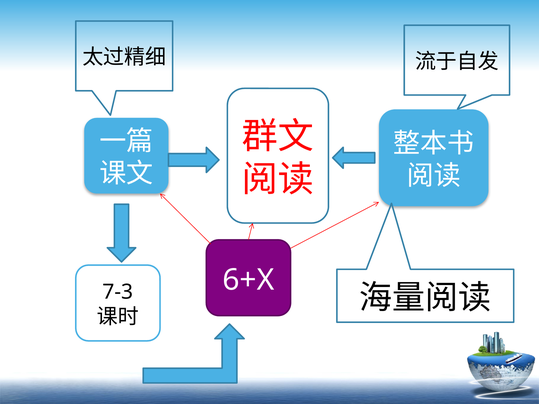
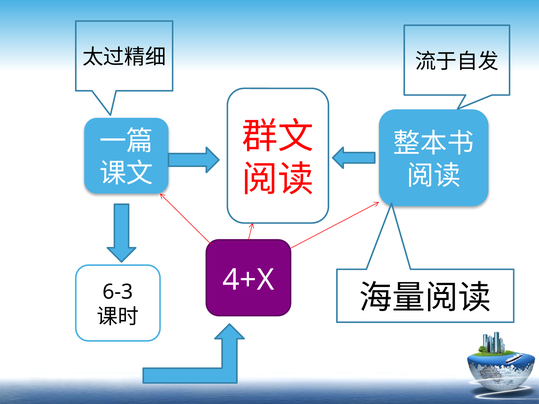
6+X: 6+X -> 4+X
7-3: 7-3 -> 6-3
